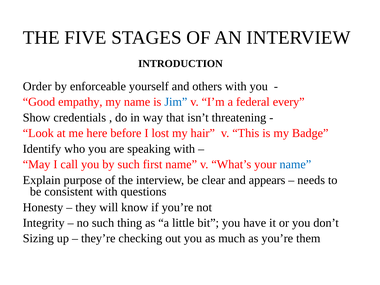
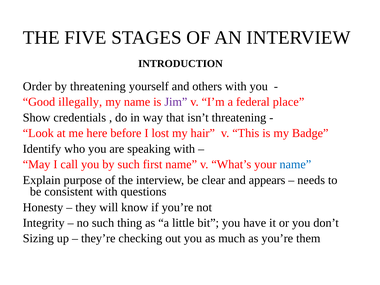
by enforceable: enforceable -> threatening
empathy: empathy -> illegally
Jim colour: blue -> purple
every: every -> place
